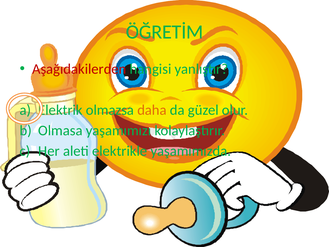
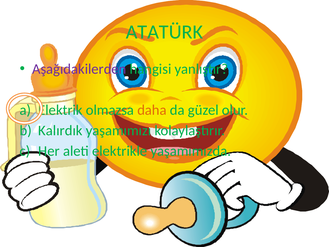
ÖĞRETİM: ÖĞRETİM -> ATATÜRK
Aşağıdakilerden colour: red -> purple
Olmasa: Olmasa -> Kalırdık
